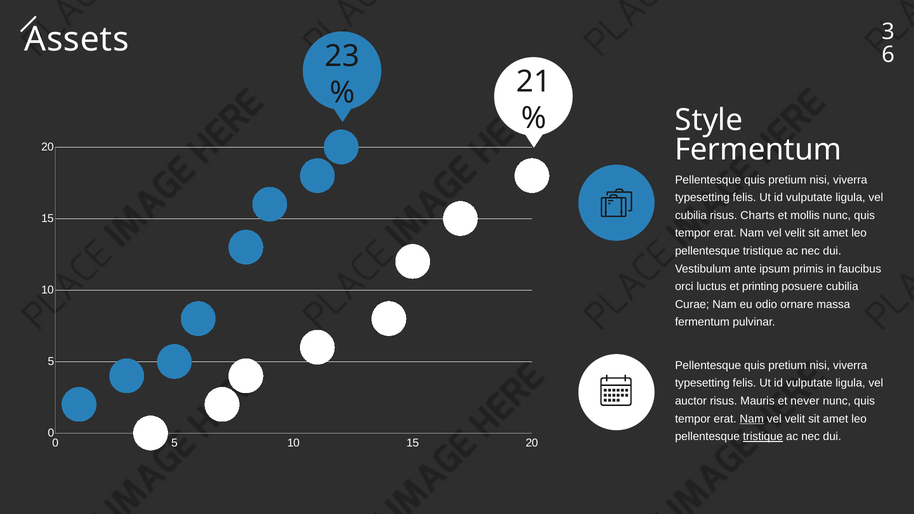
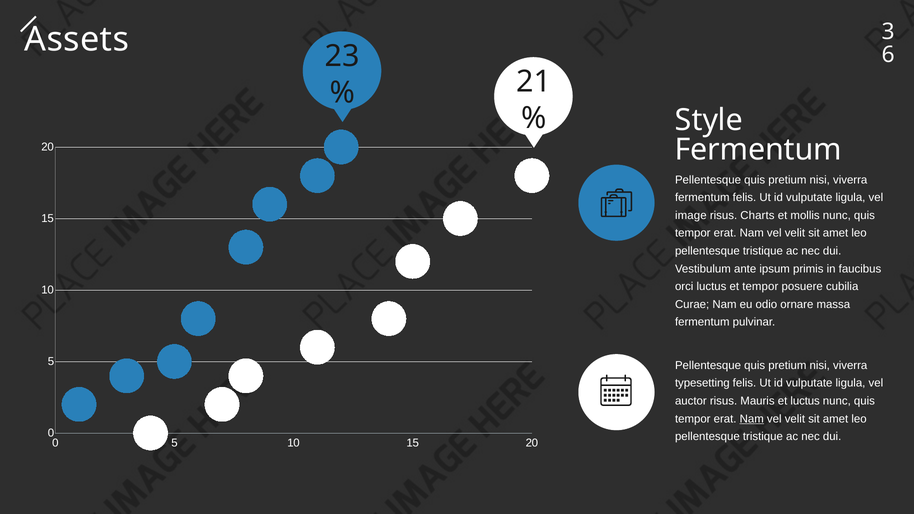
typesetting at (702, 198): typesetting -> fermentum
cubilia at (691, 215): cubilia -> image
et printing: printing -> tempor
et never: never -> luctus
tristique at (763, 437) underline: present -> none
